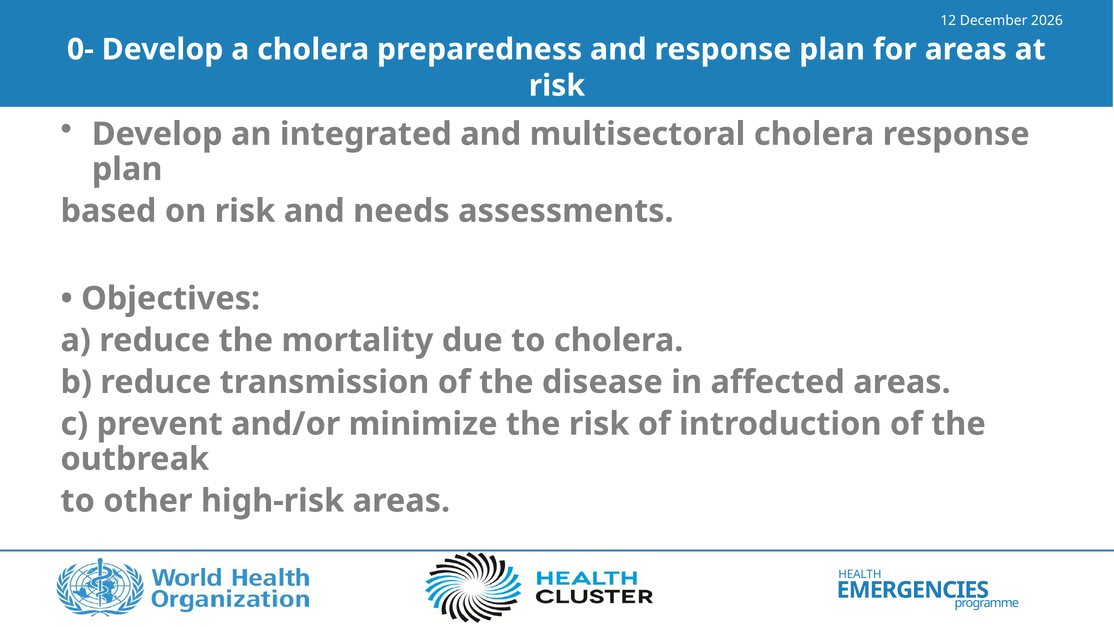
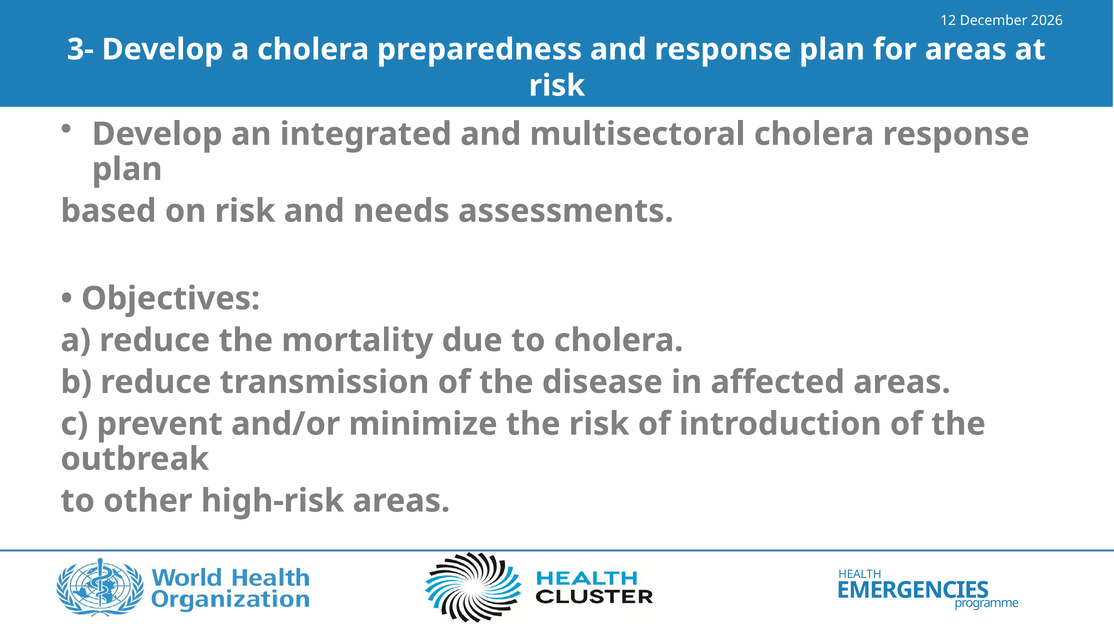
0-: 0- -> 3-
